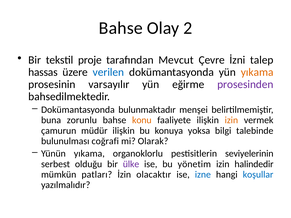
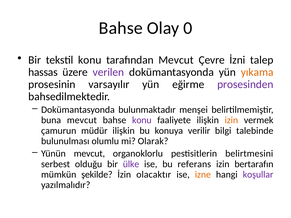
2: 2 -> 0
tekstil proje: proje -> konu
verilen colour: blue -> purple
buna zorunlu: zorunlu -> mevcut
konu at (142, 120) colour: orange -> purple
yoksa: yoksa -> verilir
coğrafi: coğrafi -> olumlu
Yünün yıkama: yıkama -> mevcut
seviyelerinin: seviyelerinin -> belirtmesini
yönetim: yönetim -> referans
halindedir: halindedir -> bertarafın
patları: patları -> şekilde
izne colour: blue -> orange
koşullar colour: blue -> purple
